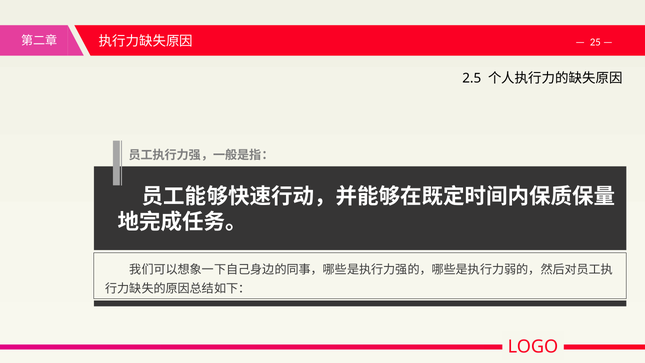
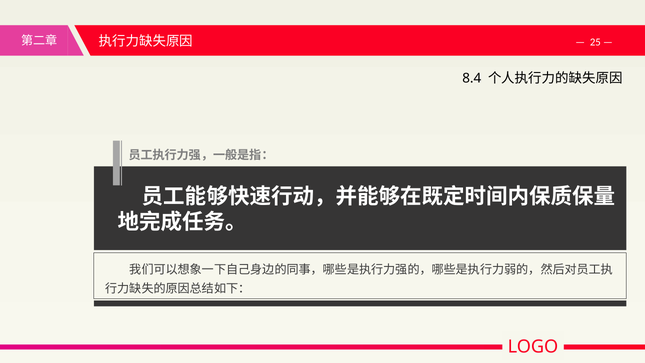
2.5: 2.5 -> 8.4
